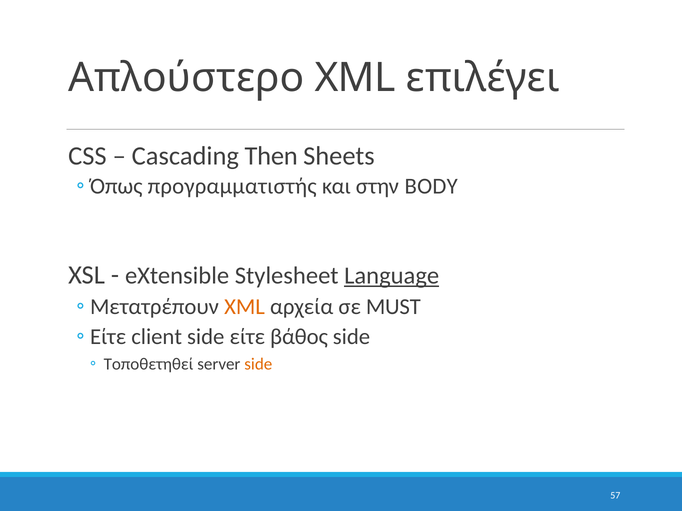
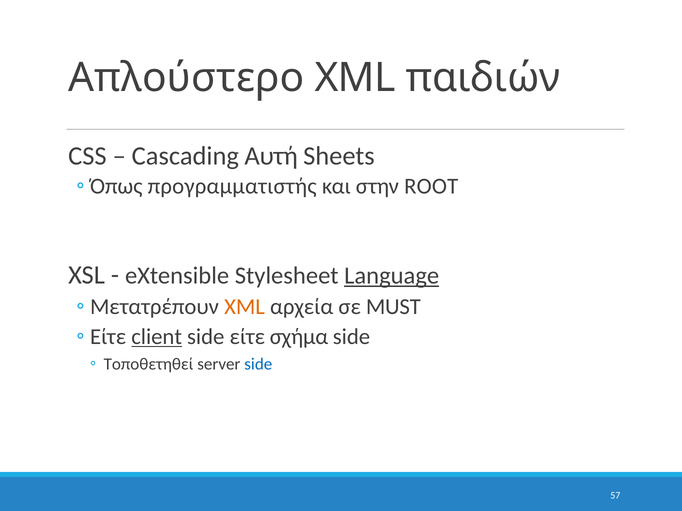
επιλέγει: επιλέγει -> παιδιών
Then: Then -> Αυτή
BODY: BODY -> ROOT
client underline: none -> present
βάθος: βάθος -> σχήμα
side at (258, 364) colour: orange -> blue
